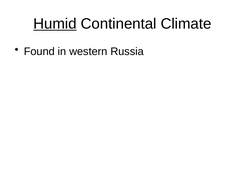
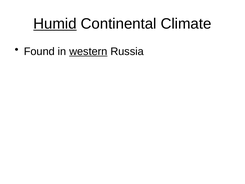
western underline: none -> present
